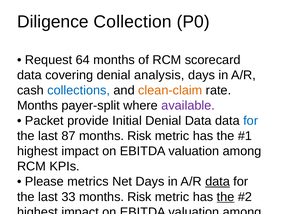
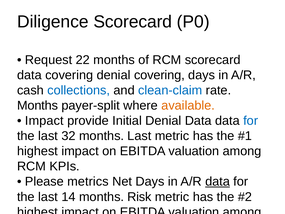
Diligence Collection: Collection -> Scorecard
64: 64 -> 22
denial analysis: analysis -> covering
clean-claim colour: orange -> blue
available colour: purple -> orange
Packet at (44, 121): Packet -> Impact
87: 87 -> 32
Risk at (139, 136): Risk -> Last
33: 33 -> 14
the at (226, 197) underline: present -> none
